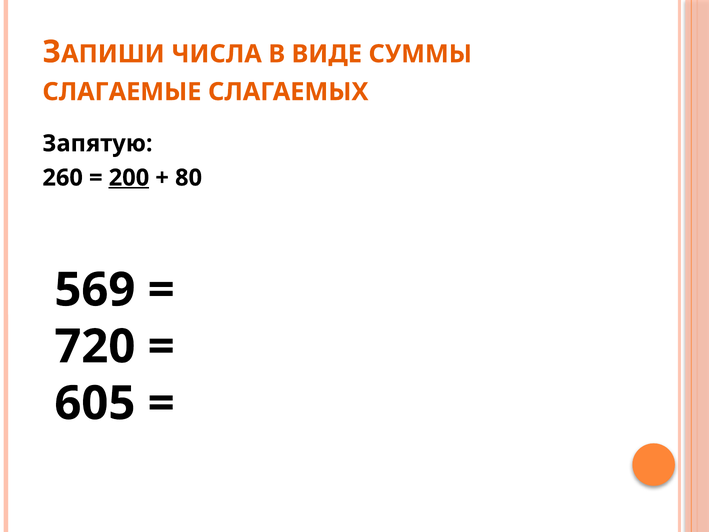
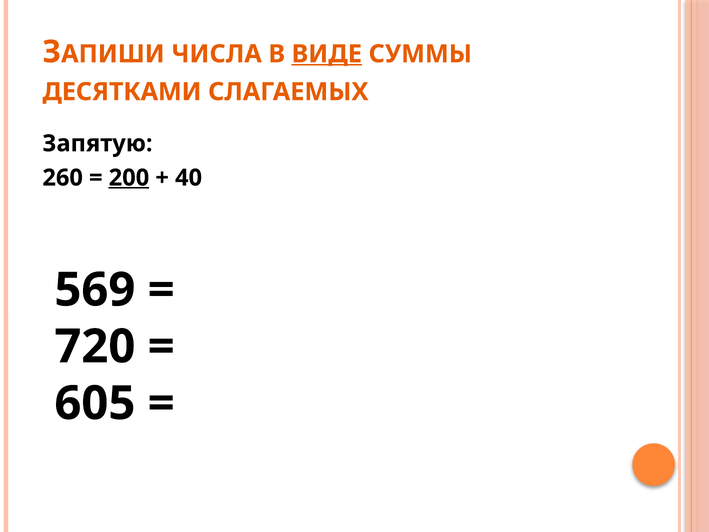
ВИДЕ underline: none -> present
СЛАГАЕМЫЕ: СЛАГАЕМЫЕ -> ДЕСЯТКАМИ
80: 80 -> 40
